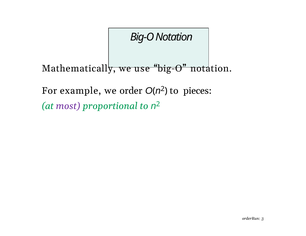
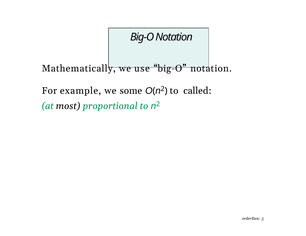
order: order -> some
pieces: pieces -> called
most colour: purple -> black
